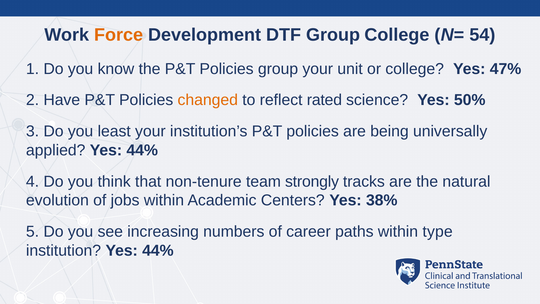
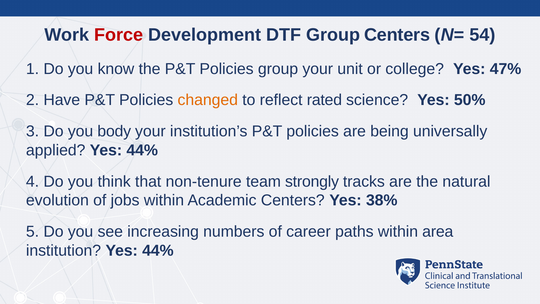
Force colour: orange -> red
Group College: College -> Centers
least: least -> body
type: type -> area
